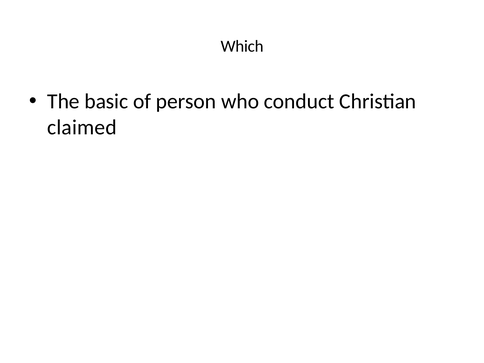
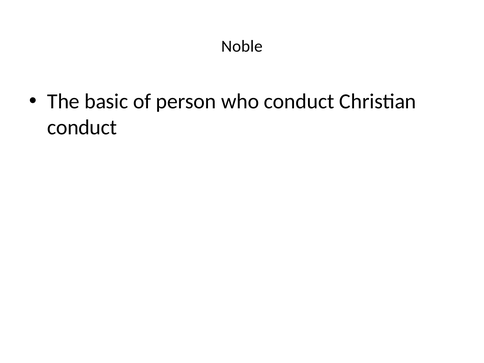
Which: Which -> Noble
claimed at (82, 127): claimed -> conduct
